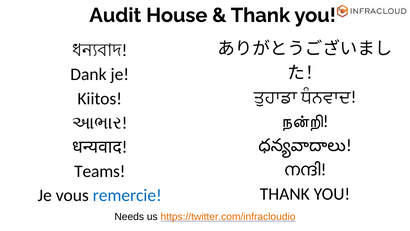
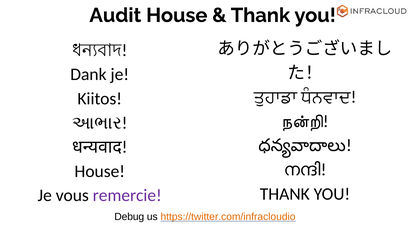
Teams at (100, 171): Teams -> House
remercie colour: blue -> purple
Needs: Needs -> Debug
